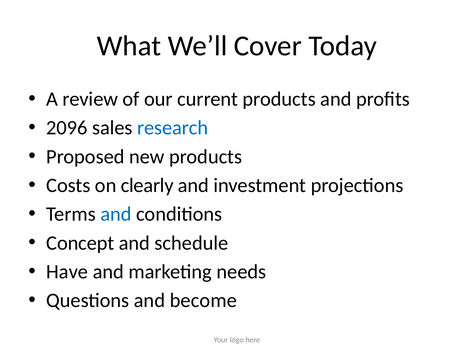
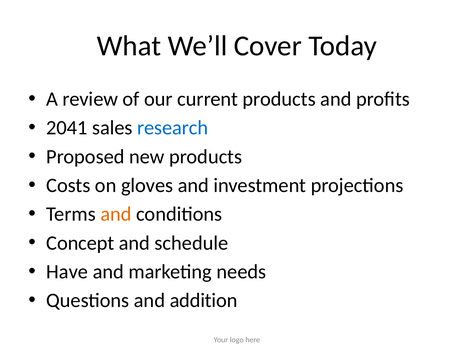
2096: 2096 -> 2041
clearly: clearly -> gloves
and at (116, 214) colour: blue -> orange
become: become -> addition
